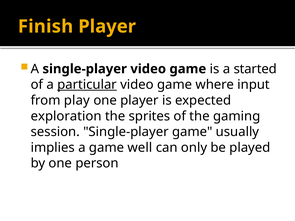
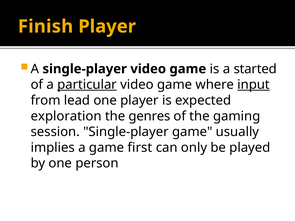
input underline: none -> present
play: play -> lead
sprites: sprites -> genres
well: well -> first
